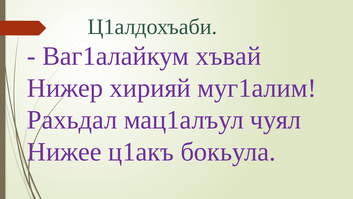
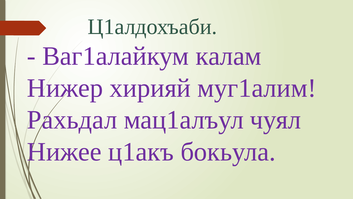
хъвай: хъвай -> калам
